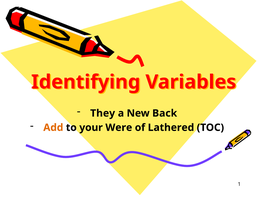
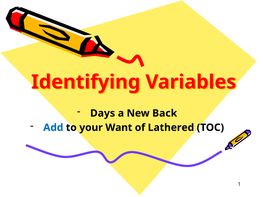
They: They -> Days
Add colour: orange -> blue
Were: Were -> Want
